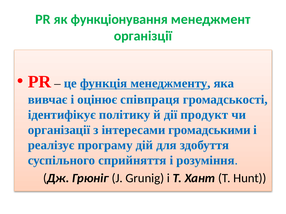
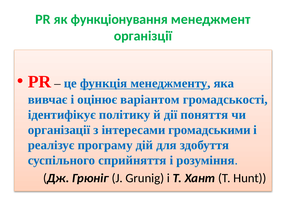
співпраця: співпраця -> варіантом
продукт: продукт -> поняття
